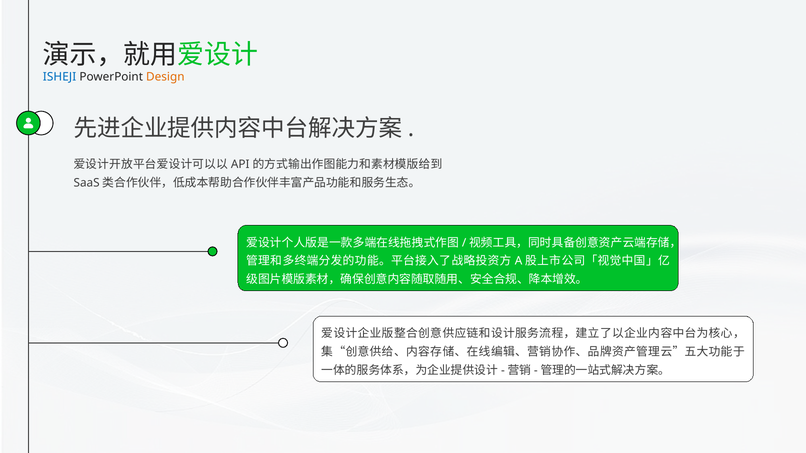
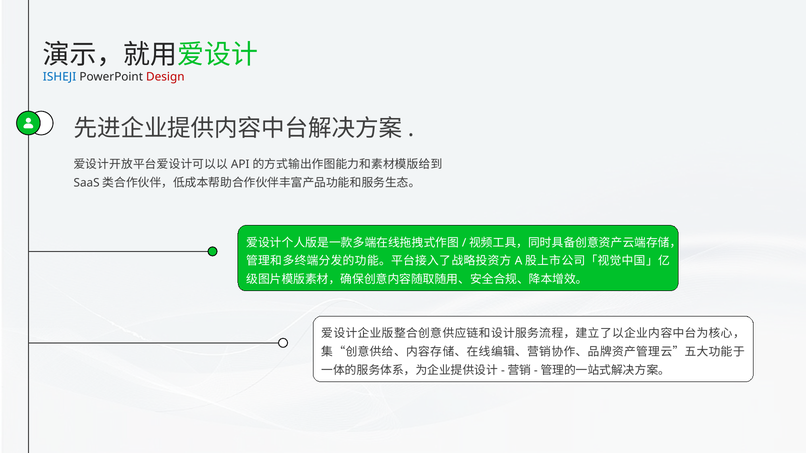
Design colour: orange -> red
